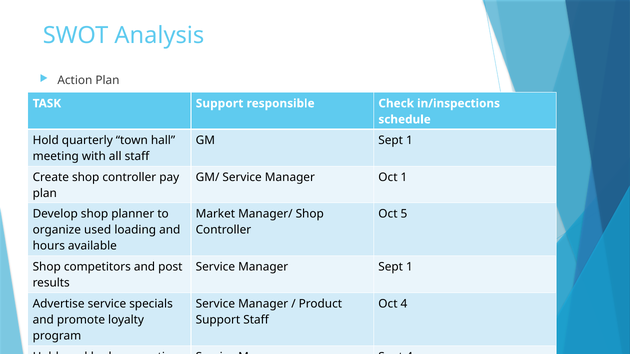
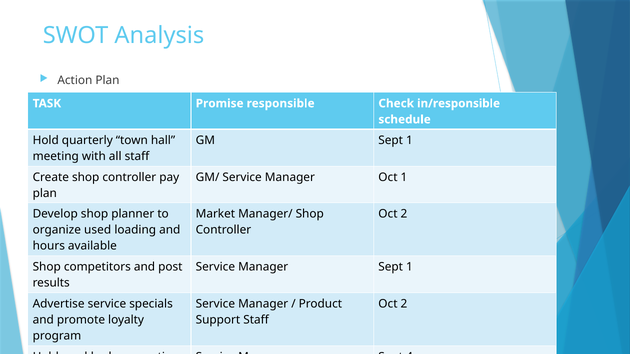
TASK Support: Support -> Promise
in/inspections: in/inspections -> in/responsible
5 at (404, 214): 5 -> 2
4 at (404, 304): 4 -> 2
